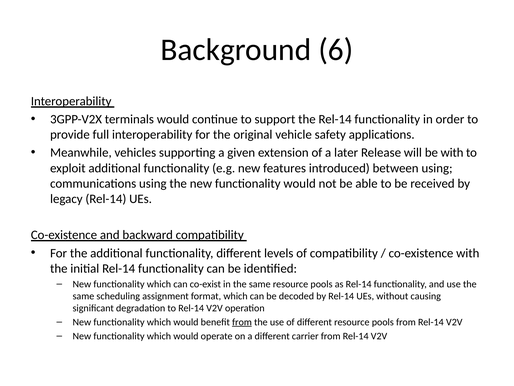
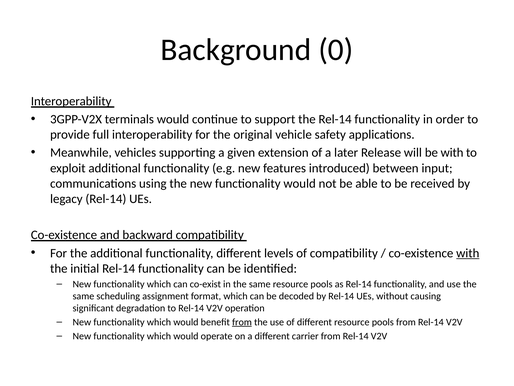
6: 6 -> 0
between using: using -> input
with at (468, 253) underline: none -> present
